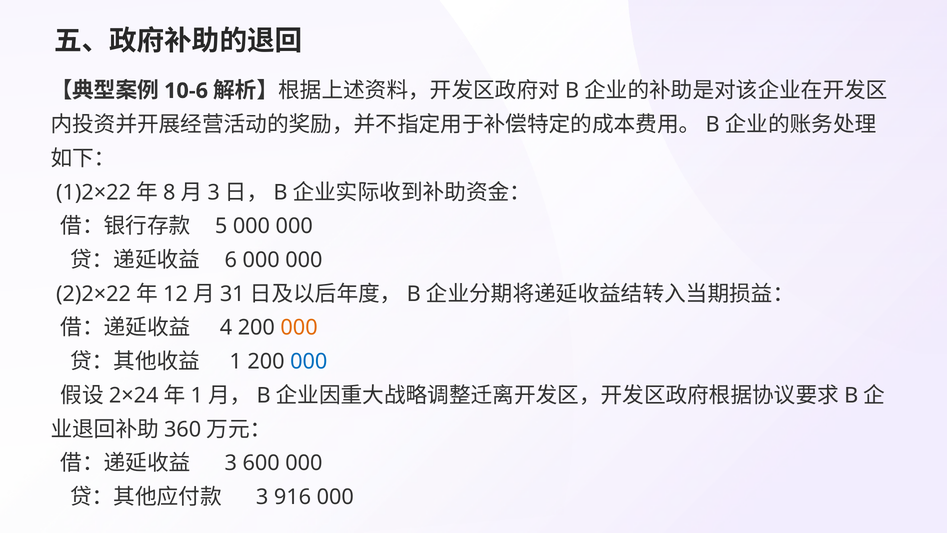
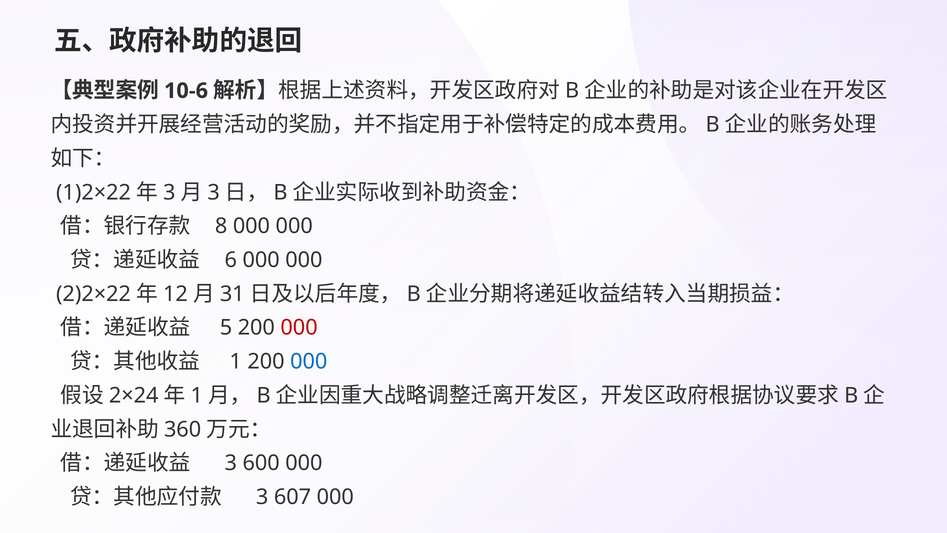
8 at (169, 192): 8 -> 3
5: 5 -> 8
4: 4 -> 5
000 at (299, 328) colour: orange -> red
916: 916 -> 607
